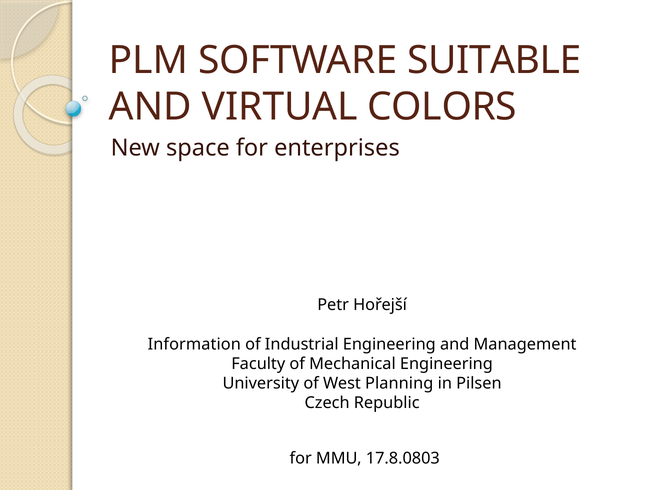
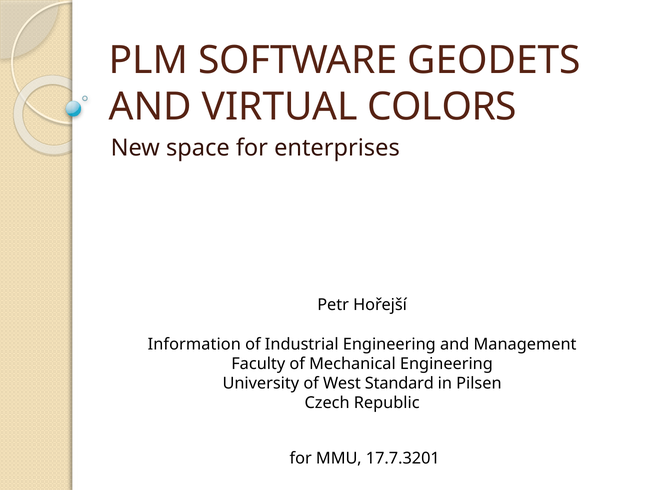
SUITABLE: SUITABLE -> GEODETS
Planning: Planning -> Standard
17.8.0803: 17.8.0803 -> 17.7.3201
